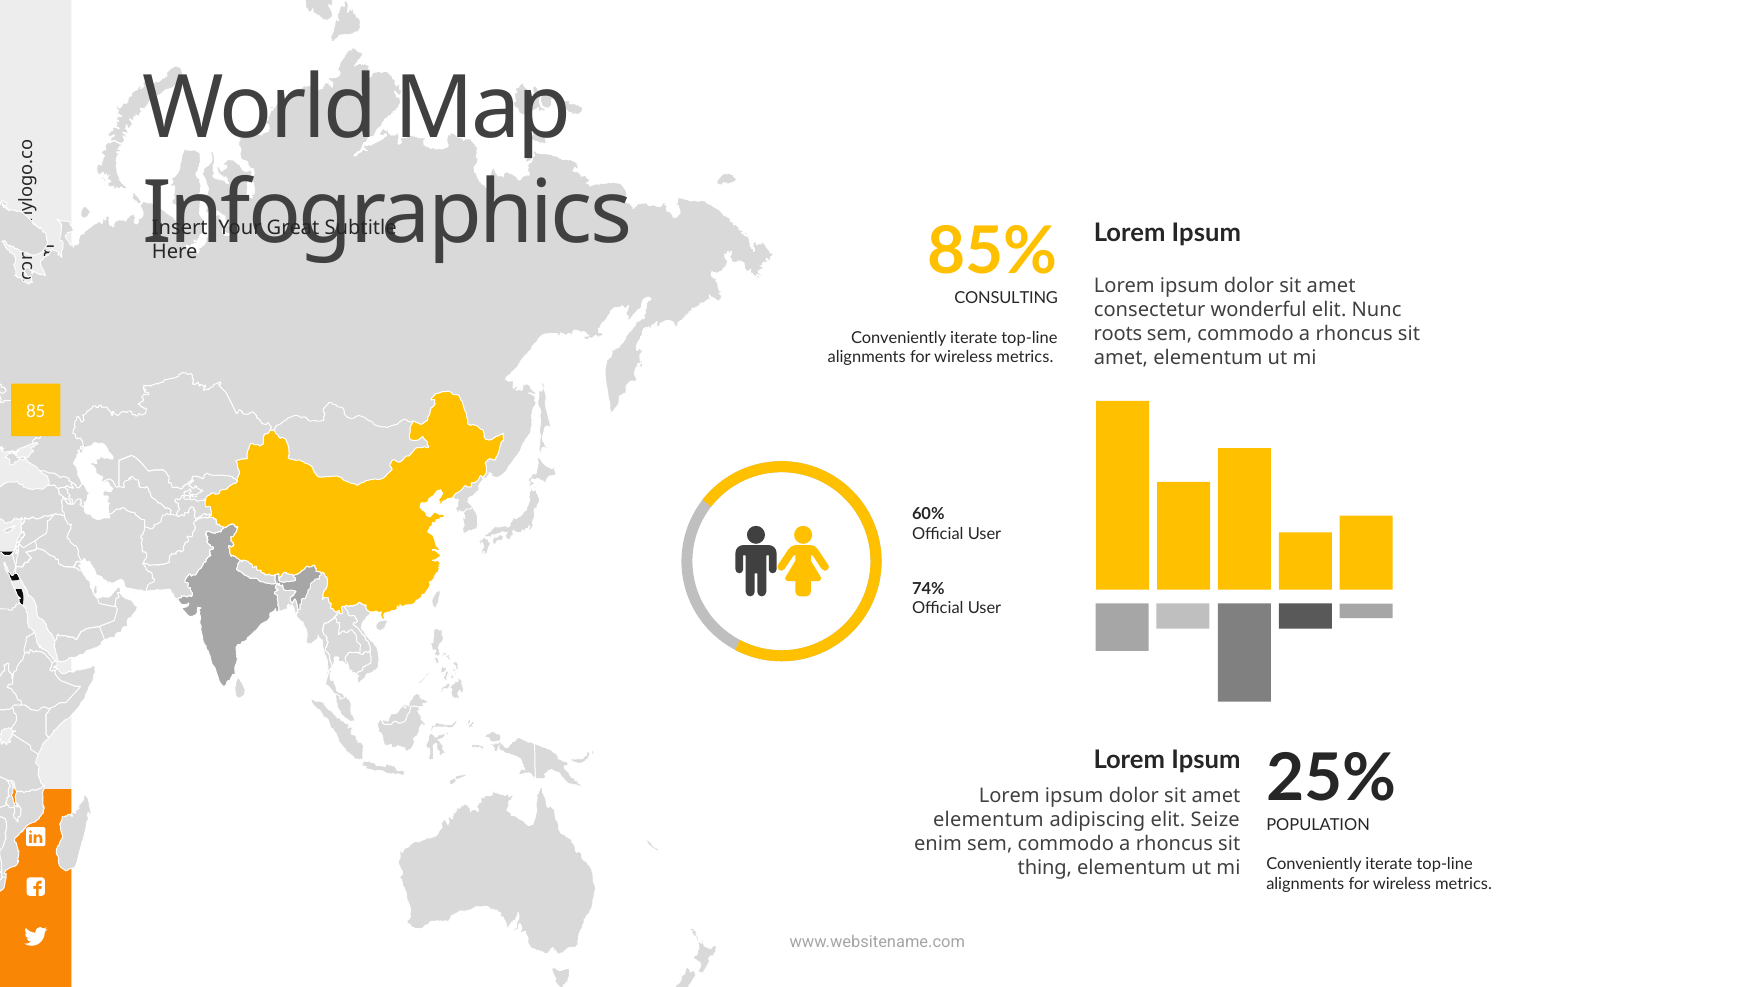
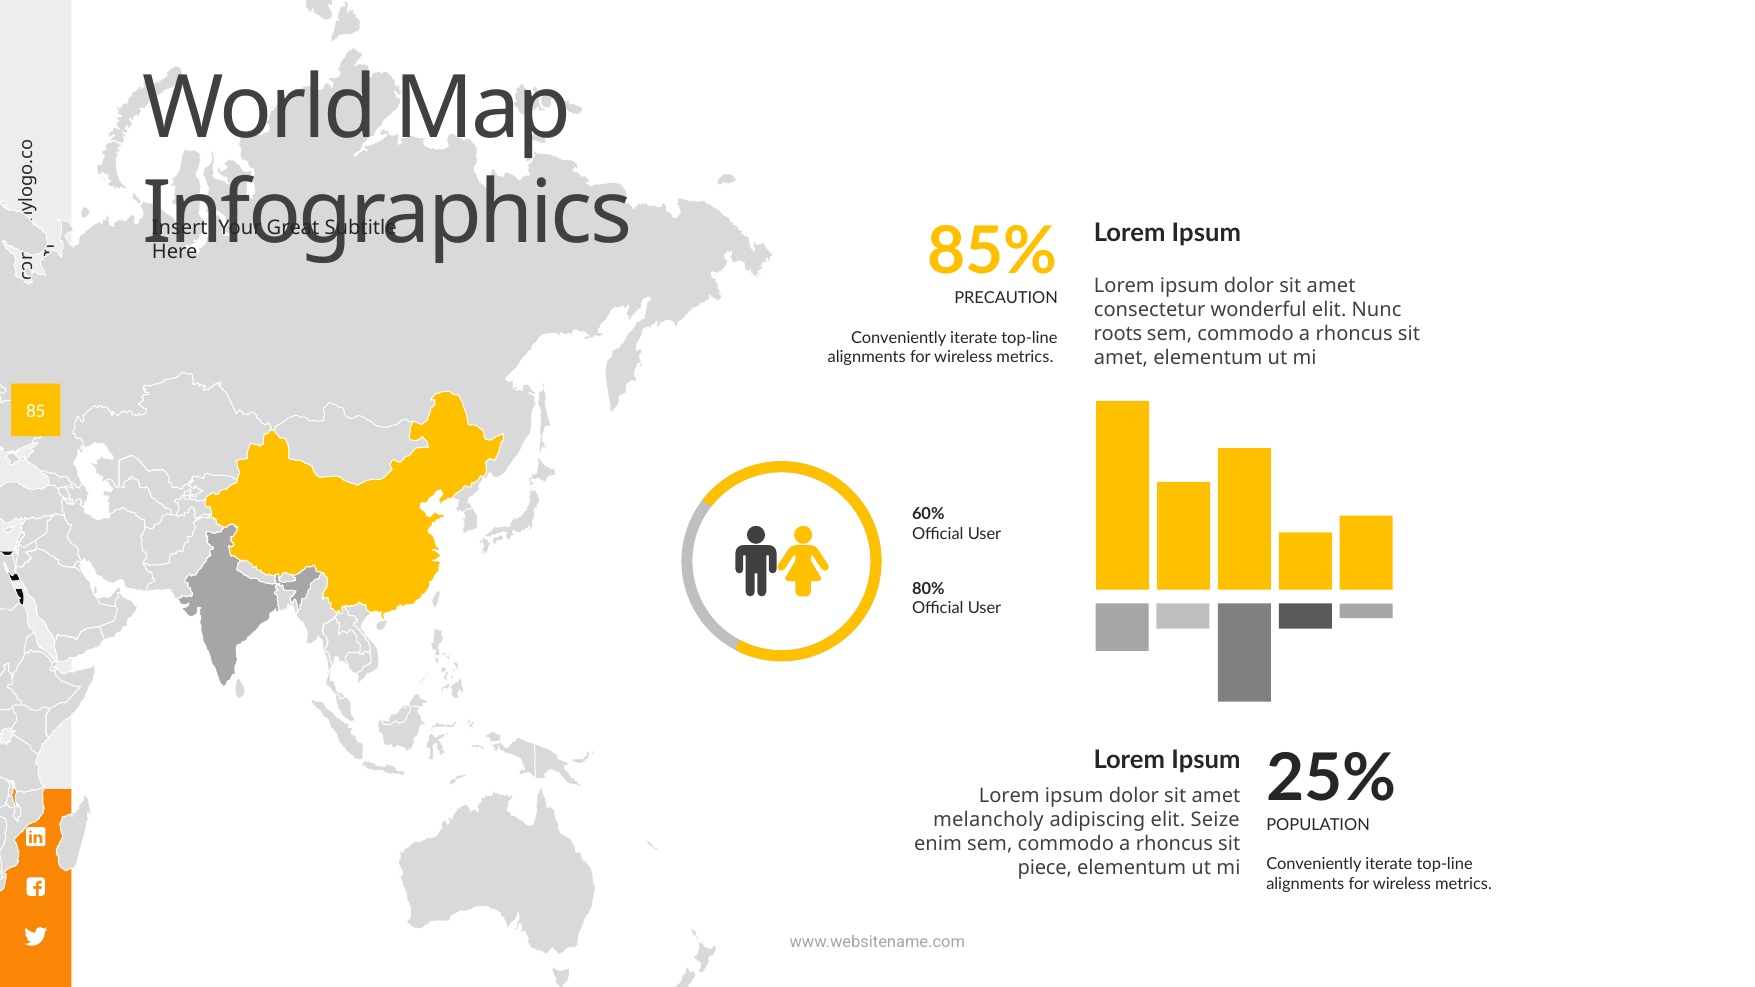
CONSULTING: CONSULTING -> PRECAUTION
74%: 74% -> 80%
elementum at (988, 820): elementum -> melancholy
thing: thing -> piece
